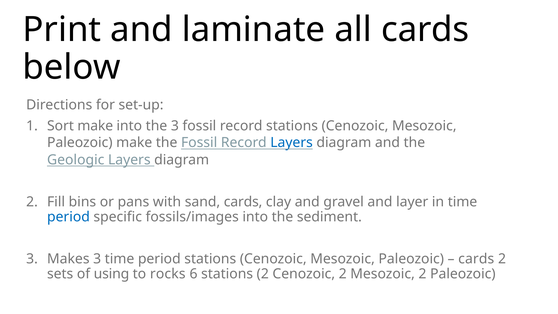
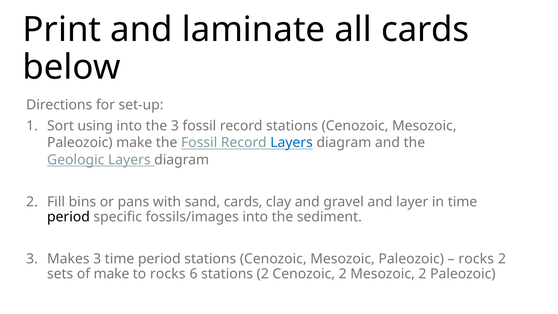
Sort make: make -> using
period at (68, 217) colour: blue -> black
cards at (476, 259): cards -> rocks
of using: using -> make
